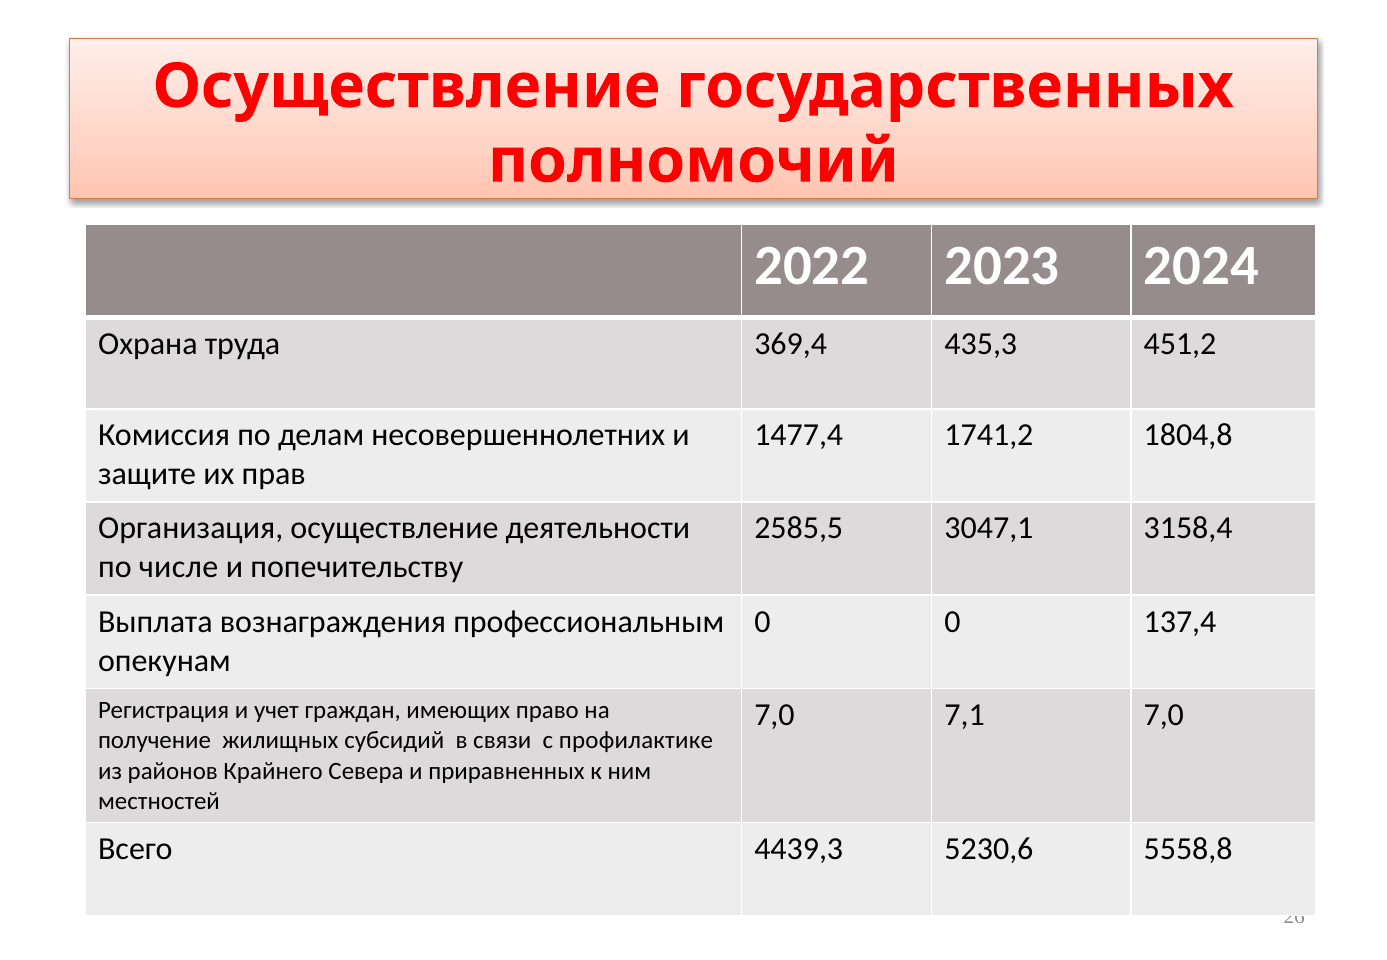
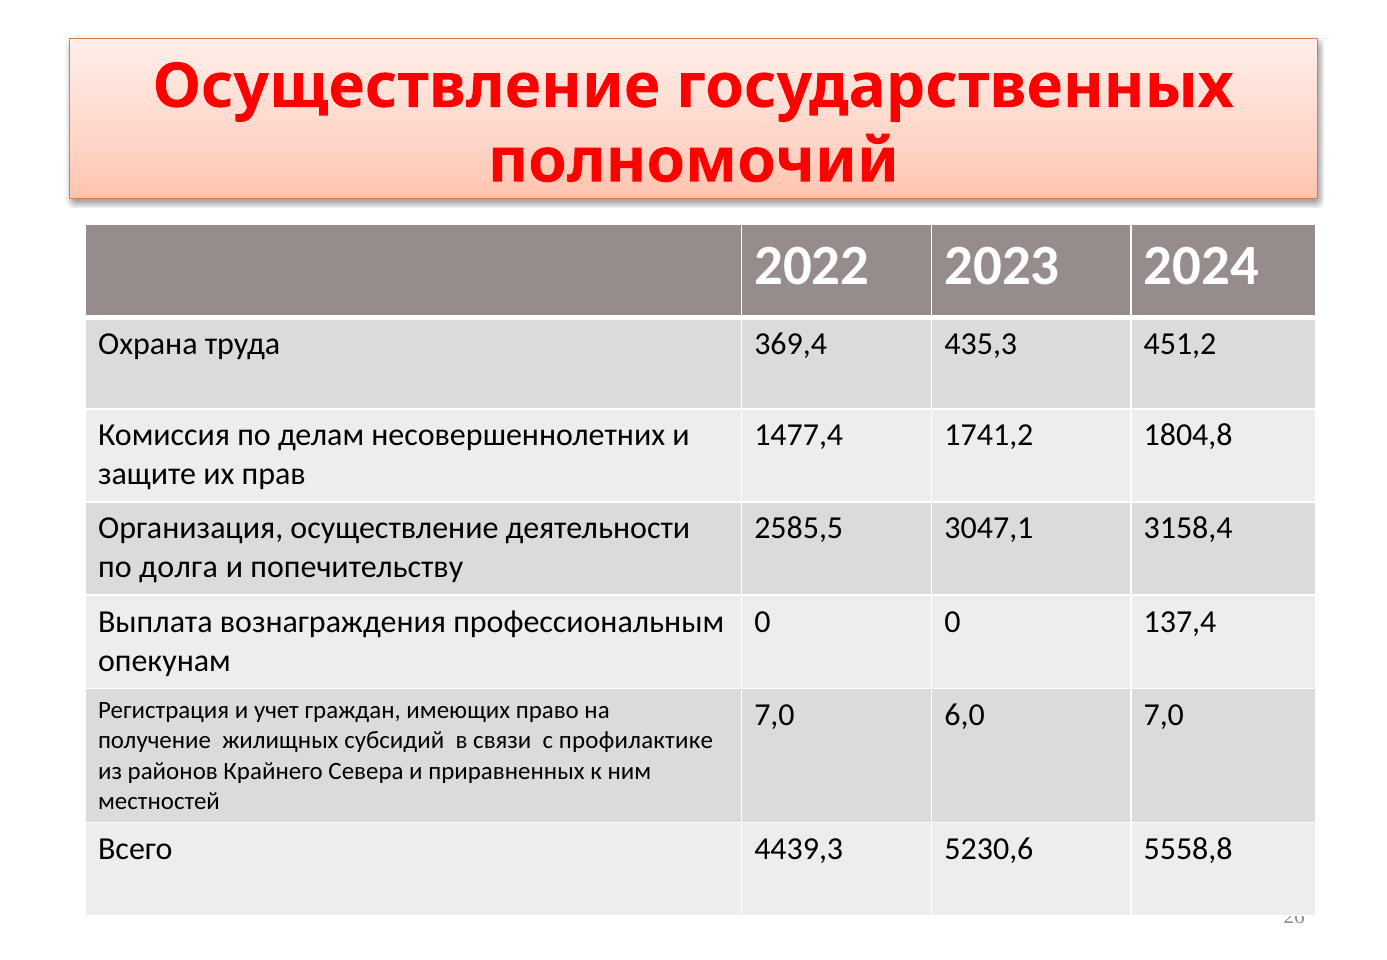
числе: числе -> долга
7,1: 7,1 -> 6,0
